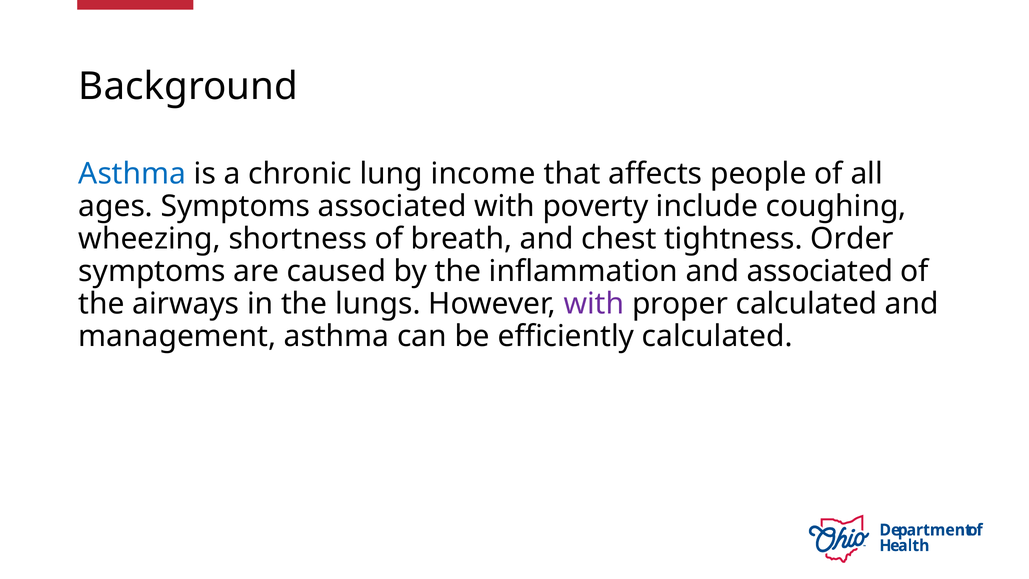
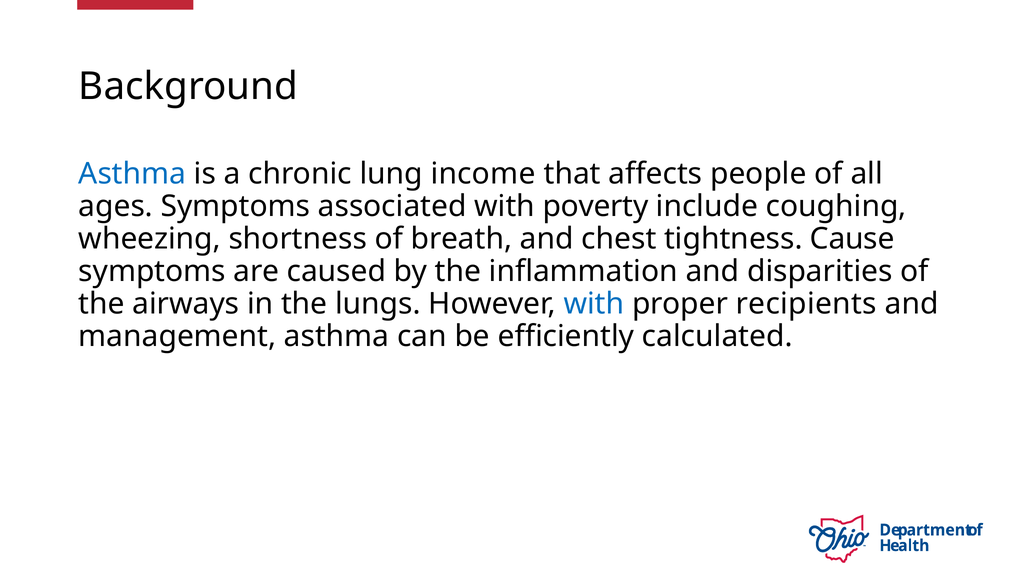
Order: Order -> Cause
and associated: associated -> disparities
with at (594, 304) colour: purple -> blue
proper calculated: calculated -> recipients
